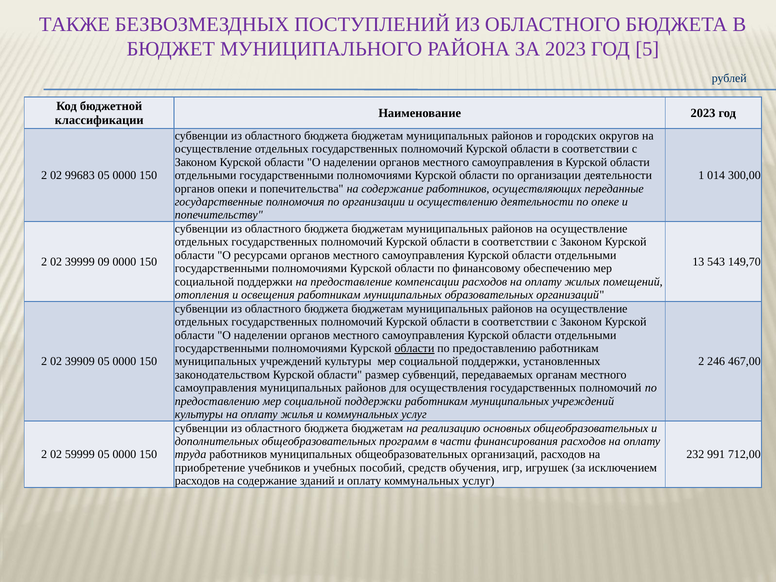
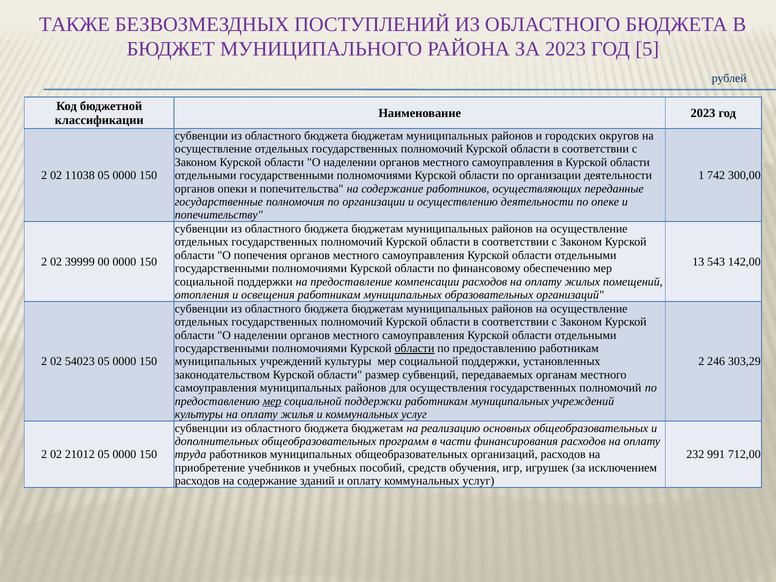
99683: 99683 -> 11038
014: 014 -> 742
ресурсами: ресурсами -> попечения
09: 09 -> 00
149,70: 149,70 -> 142,00
39909: 39909 -> 54023
467,00: 467,00 -> 303,29
мер at (272, 401) underline: none -> present
59999: 59999 -> 21012
